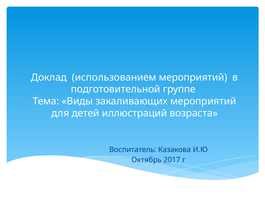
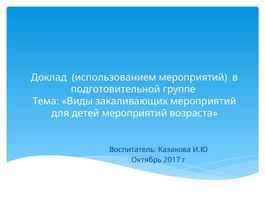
детей иллюстраций: иллюстраций -> мероприятий
